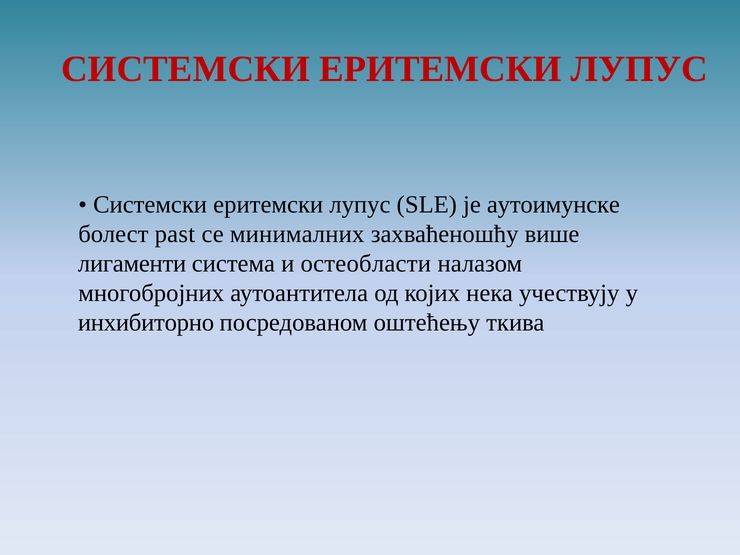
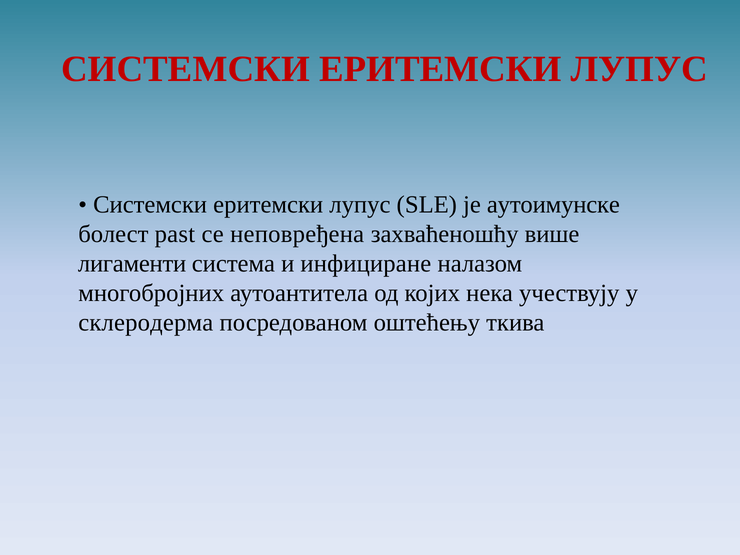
минималних: минималних -> неповређена
остеобласти: остеобласти -> инфициране
инхибиторно: инхибиторно -> склеродерма
